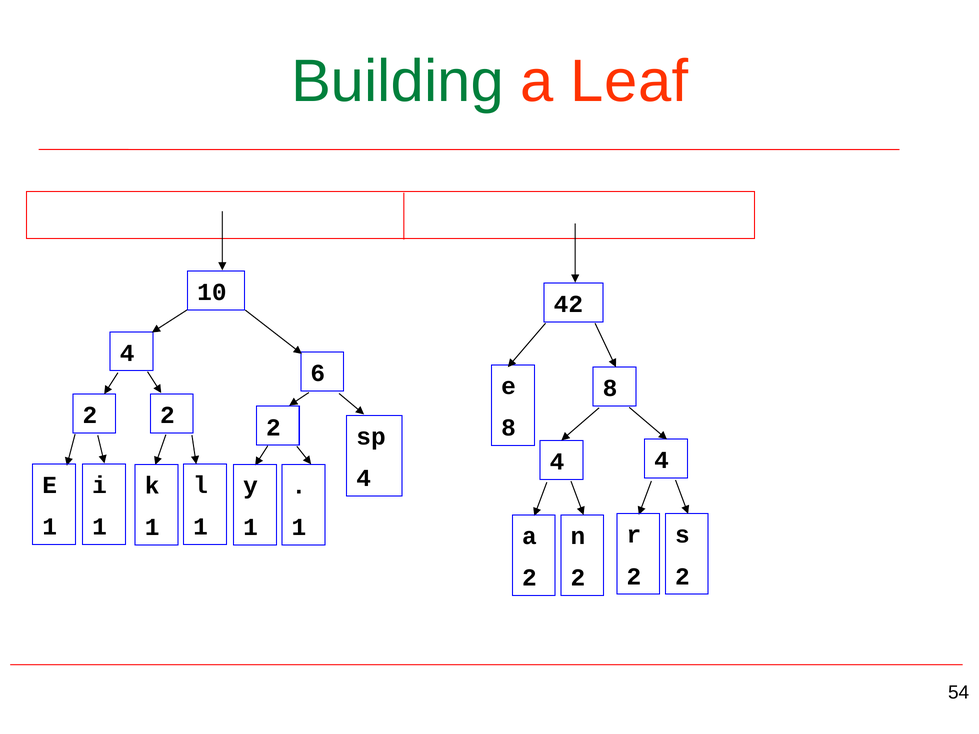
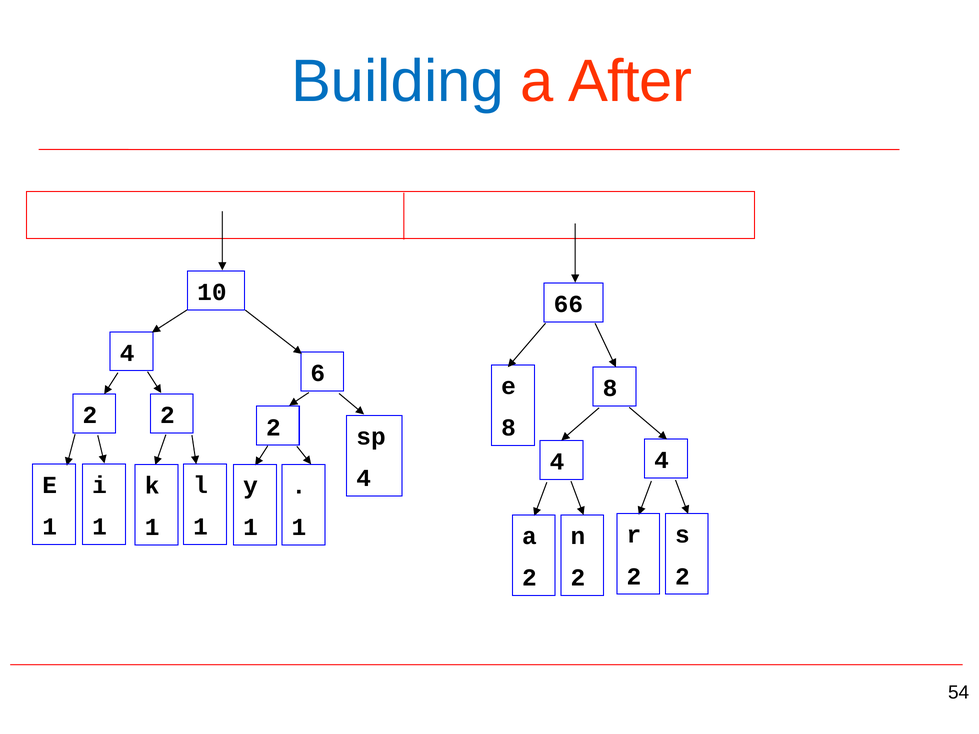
Building colour: green -> blue
Leaf: Leaf -> After
42: 42 -> 66
